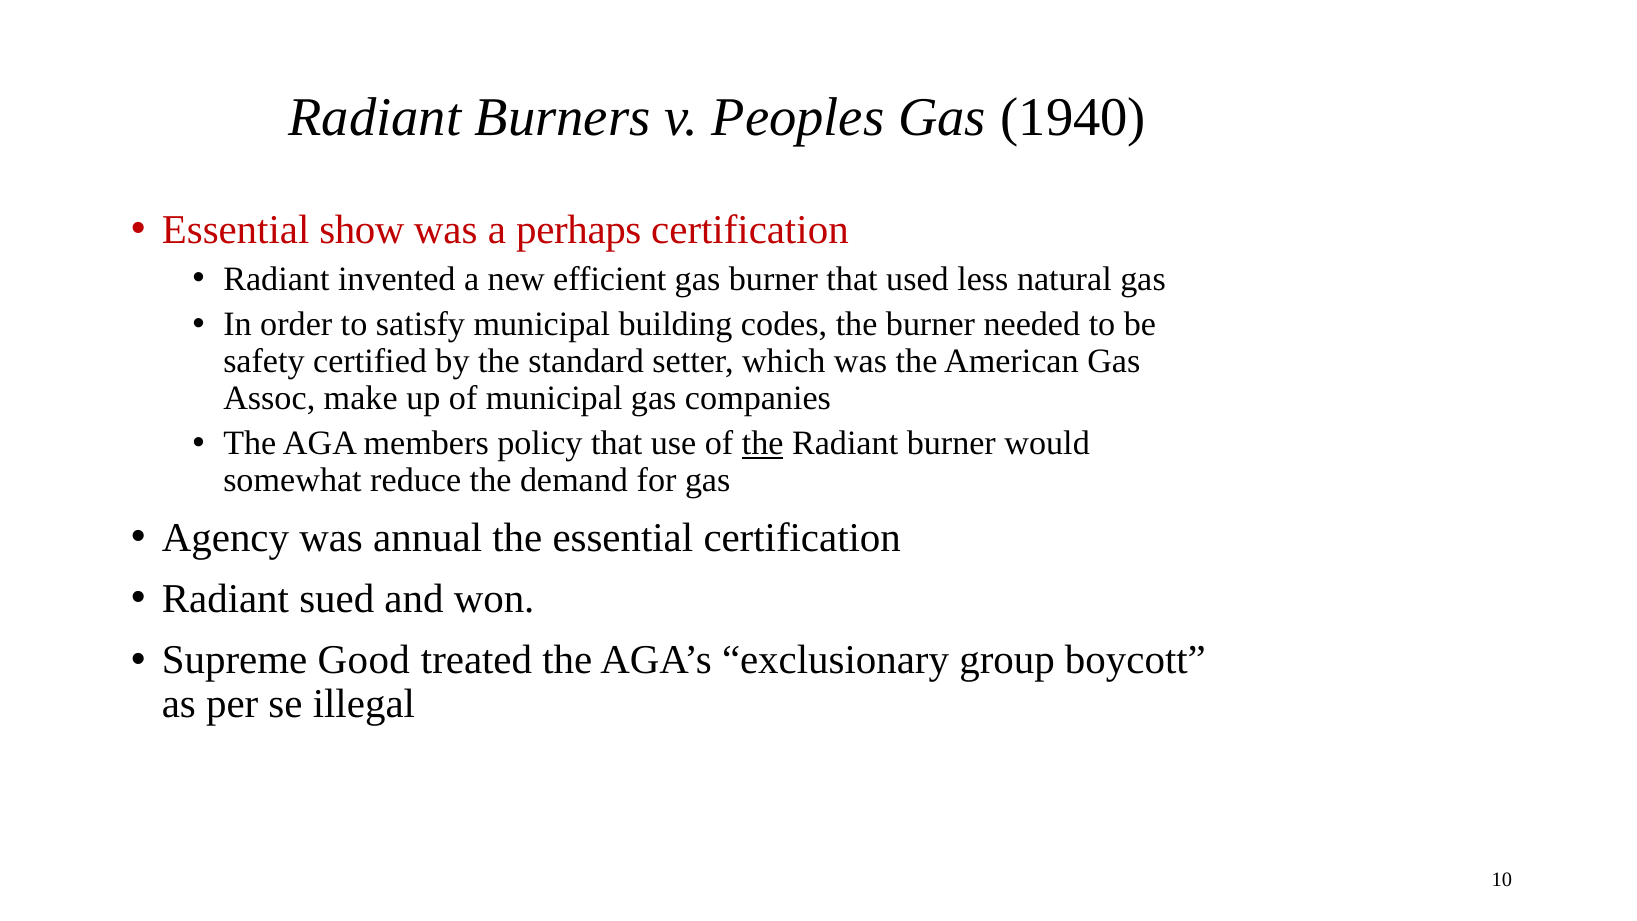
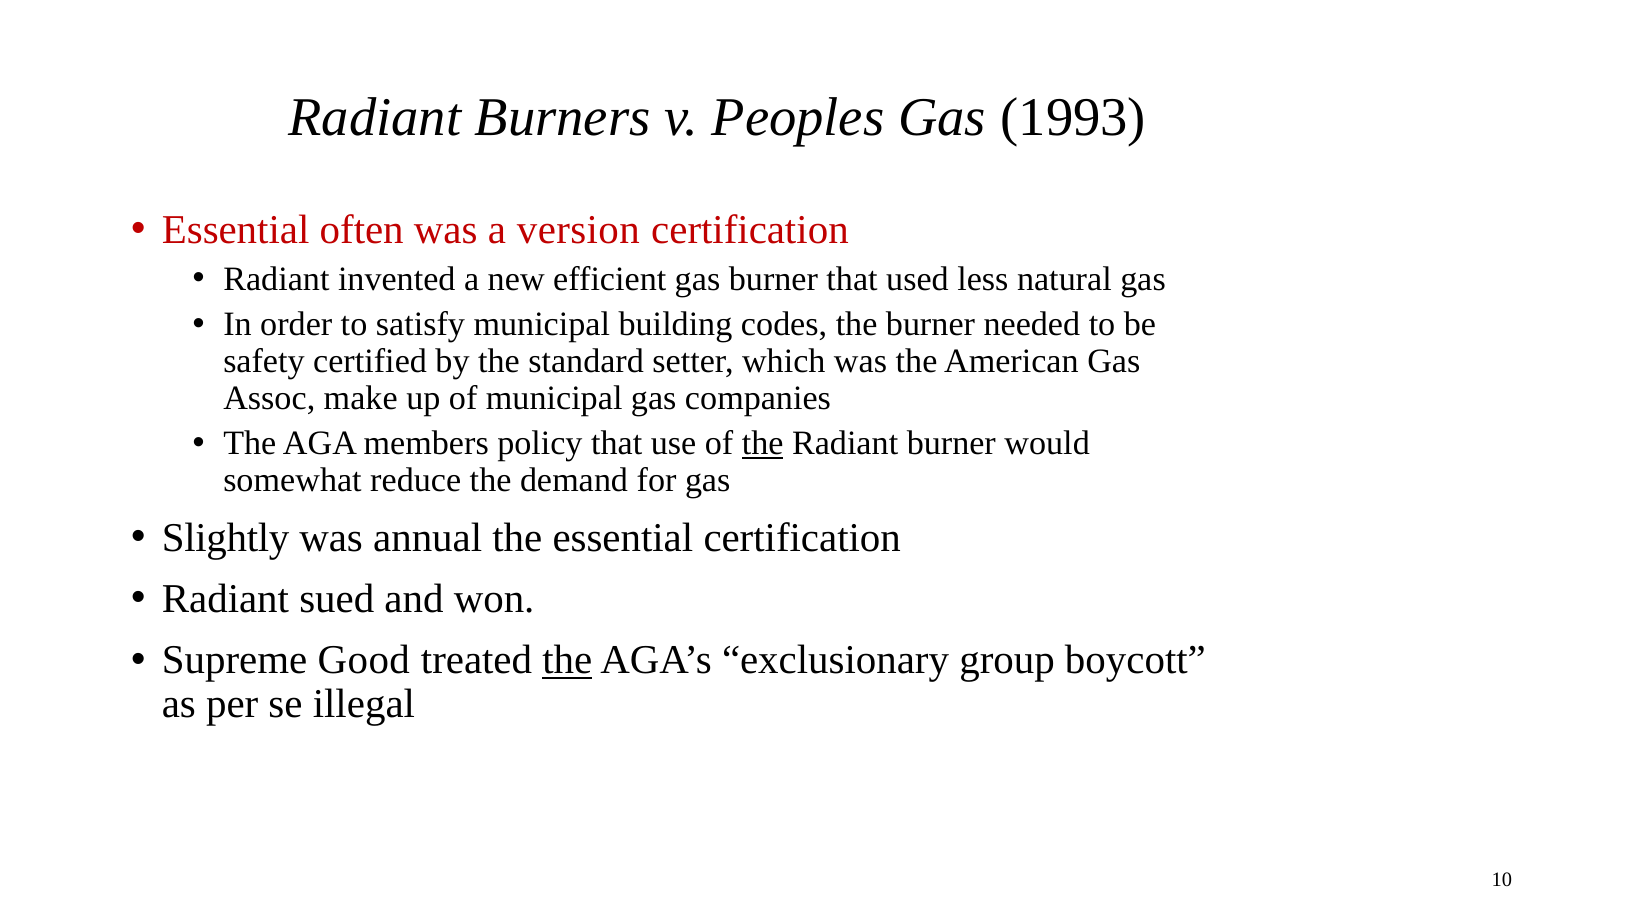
1940: 1940 -> 1993
show: show -> often
perhaps: perhaps -> version
Agency: Agency -> Slightly
the at (567, 660) underline: none -> present
